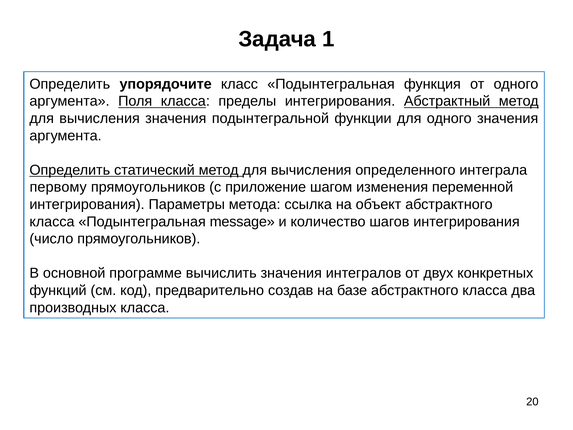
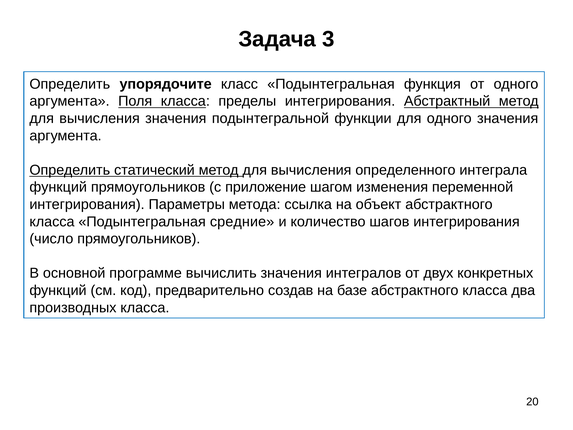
1: 1 -> 3
первому at (58, 187): первому -> функций
message: message -> средние
